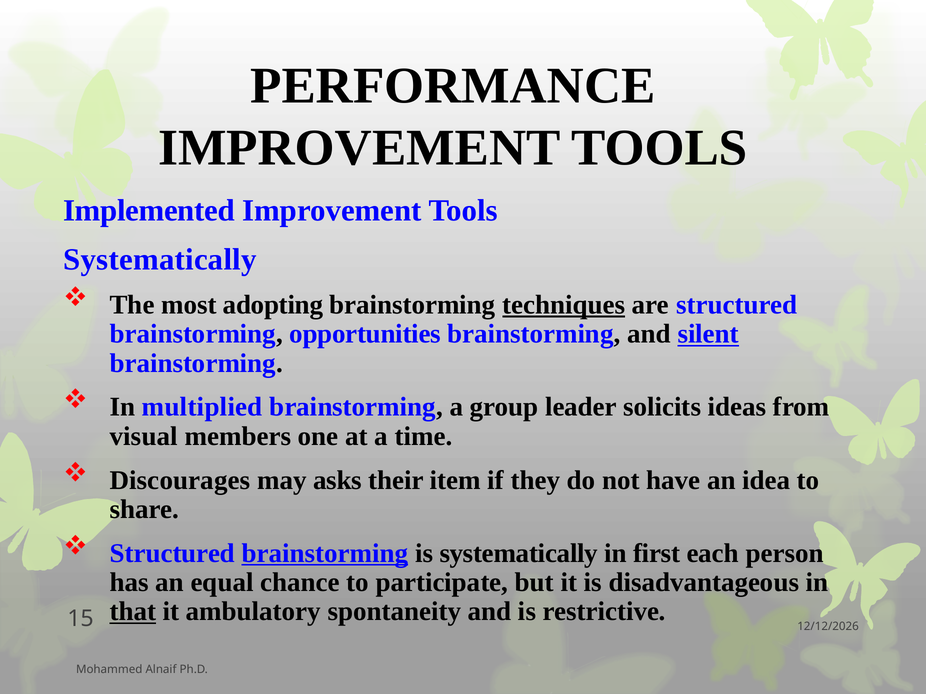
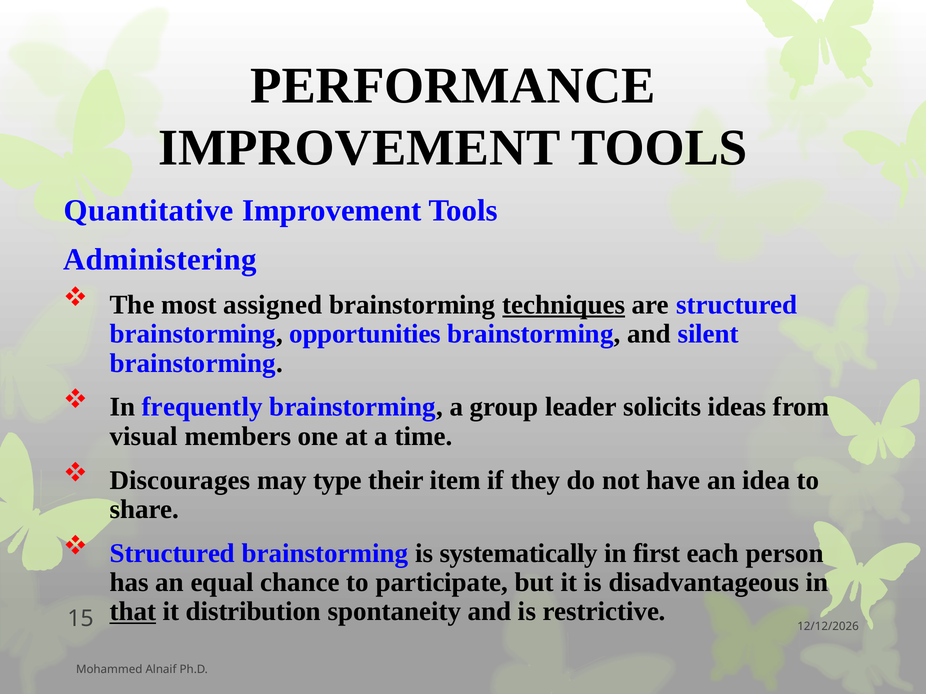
Implemented: Implemented -> Quantitative
Systematically at (160, 260): Systematically -> Administering
adopting: adopting -> assigned
silent underline: present -> none
multiplied: multiplied -> frequently
asks: asks -> type
brainstorming at (325, 554) underline: present -> none
ambulatory: ambulatory -> distribution
